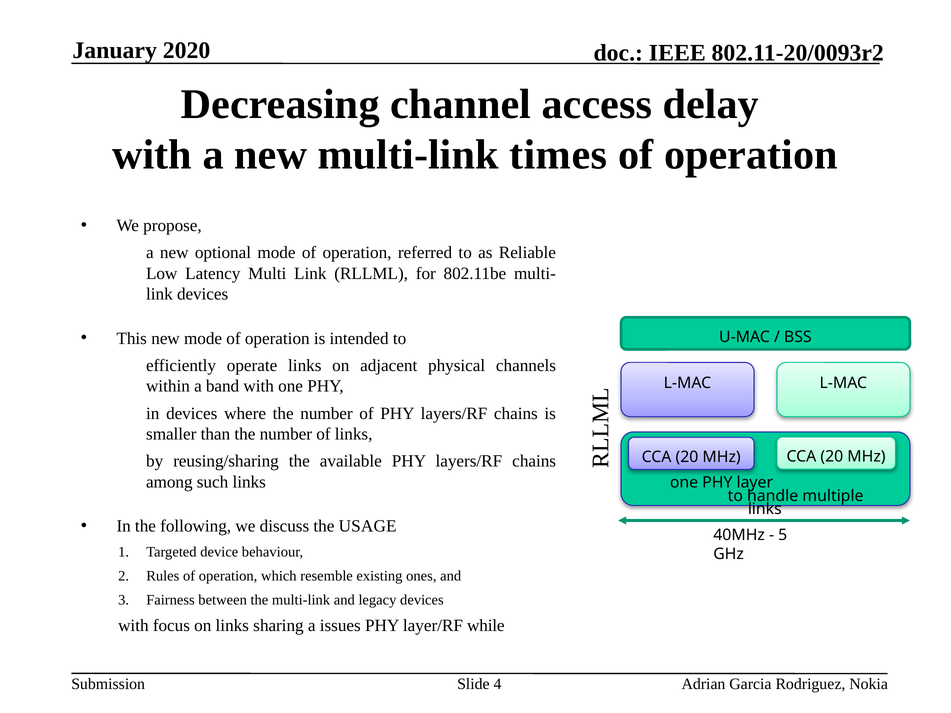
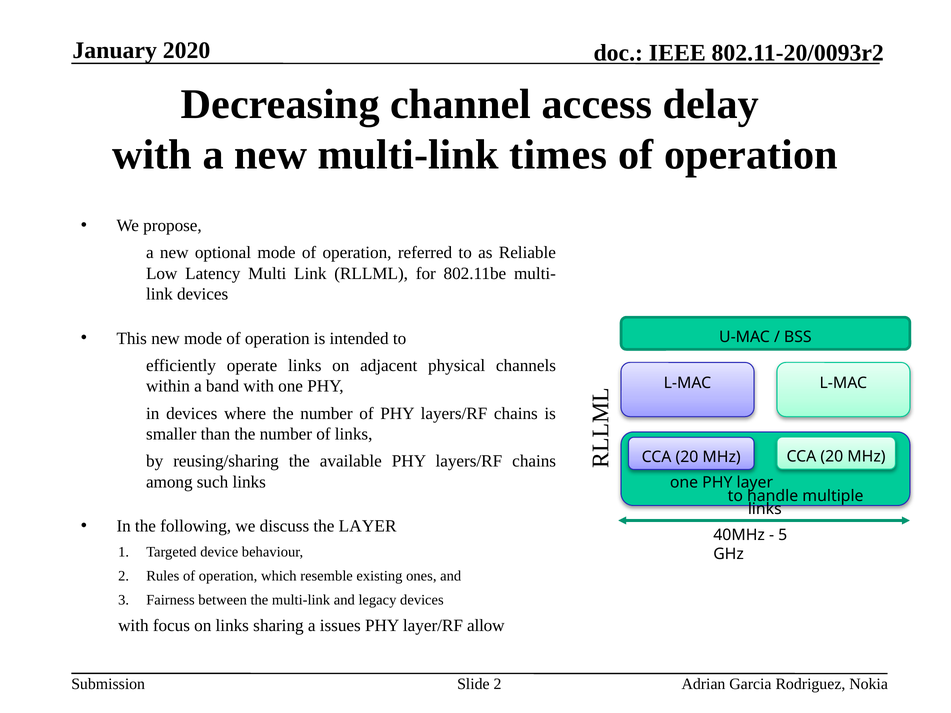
the USAGE: USAGE -> LAYER
while: while -> allow
Slide 4: 4 -> 2
